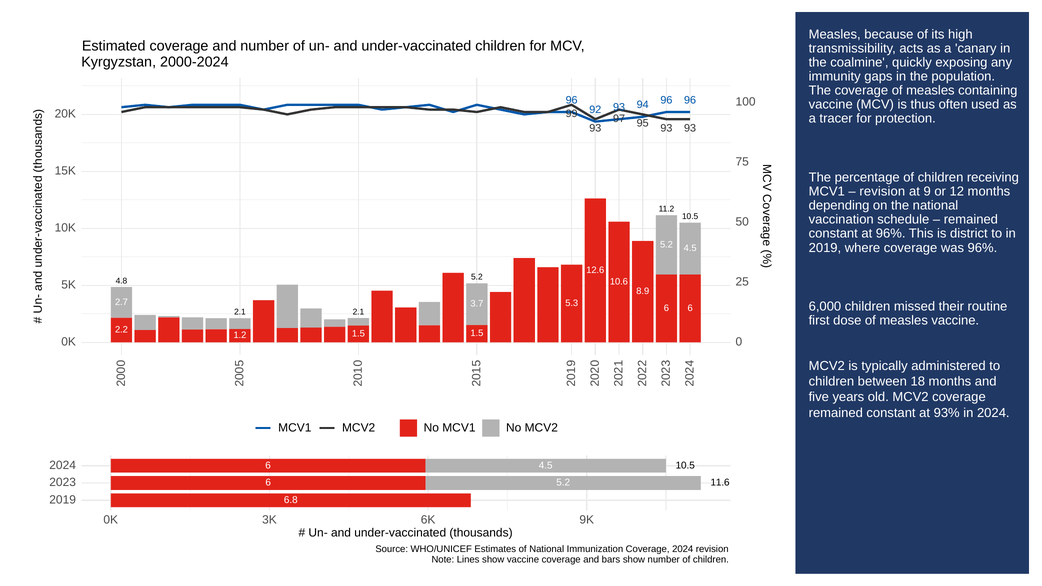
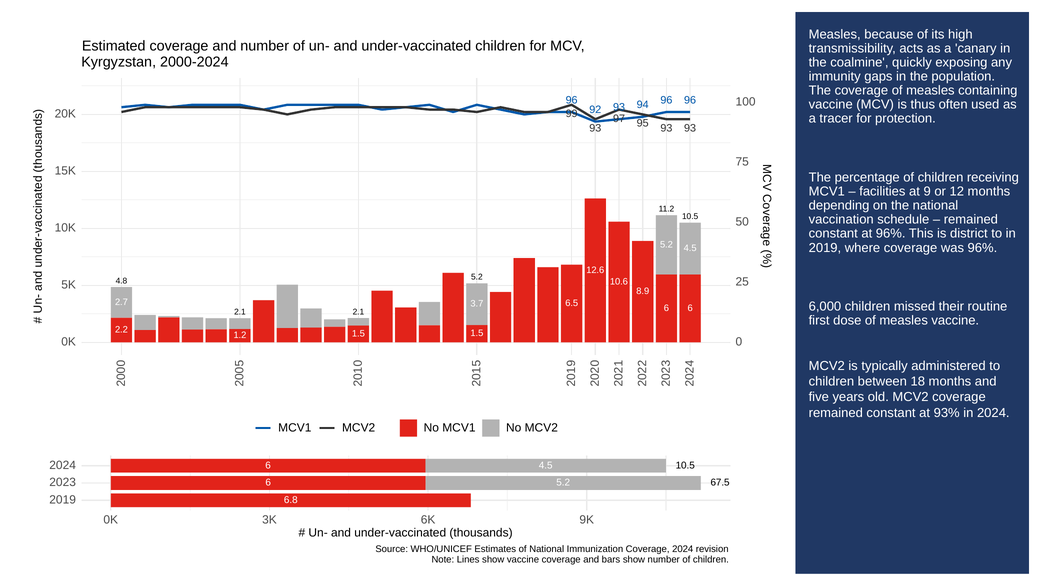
revision at (882, 192): revision -> facilities
5.3: 5.3 -> 6.5
11.6: 11.6 -> 67.5
